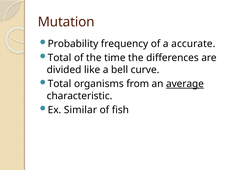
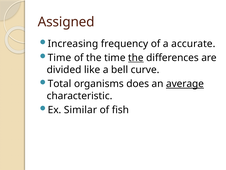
Mutation: Mutation -> Assigned
Probability: Probability -> Increasing
Total at (60, 58): Total -> Time
the at (136, 58) underline: none -> present
from: from -> does
